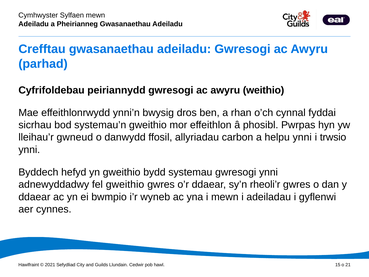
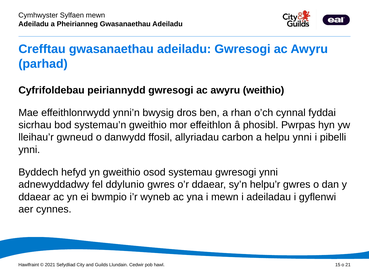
trwsio: trwsio -> pibelli
bydd: bydd -> osod
fel gweithio: gweithio -> ddylunio
rheoli’r: rheoli’r -> helpu’r
